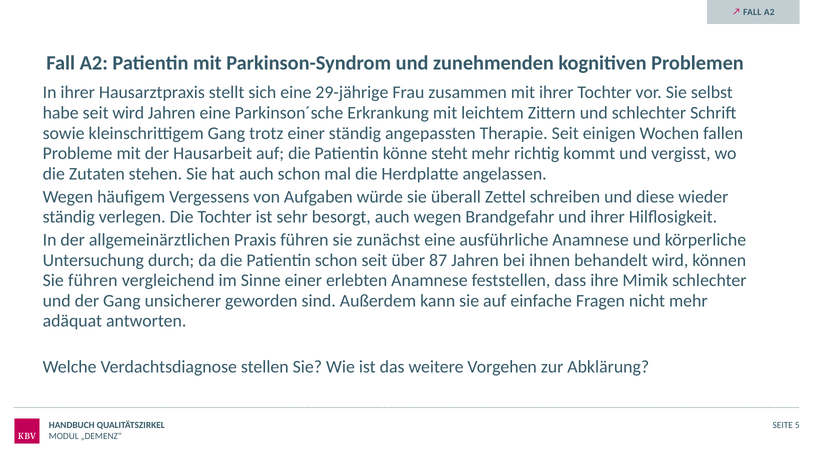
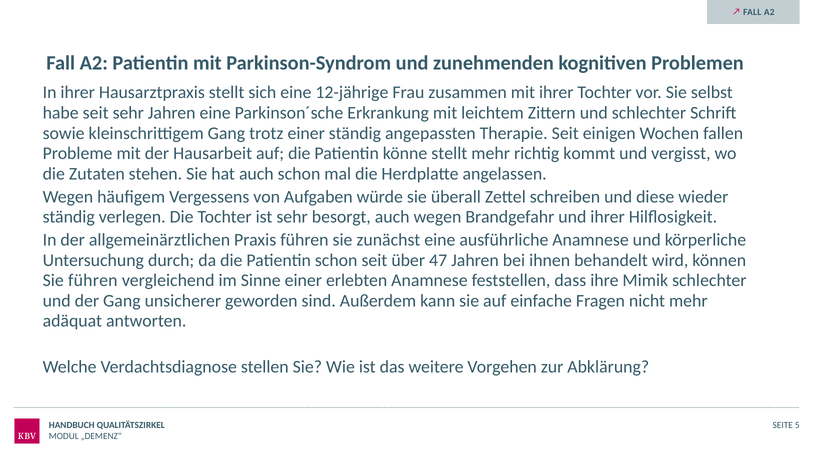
29-jährige: 29-jährige -> 12-jährige
seit wird: wird -> sehr
könne steht: steht -> stellt
87: 87 -> 47
